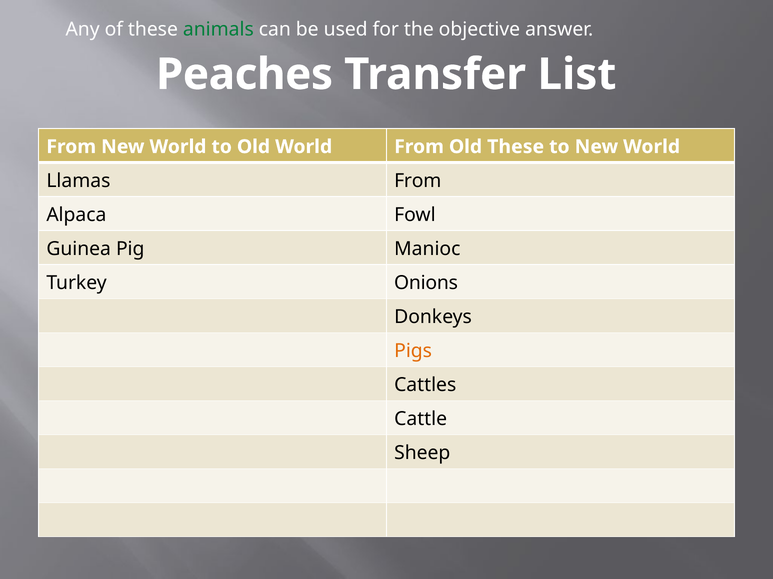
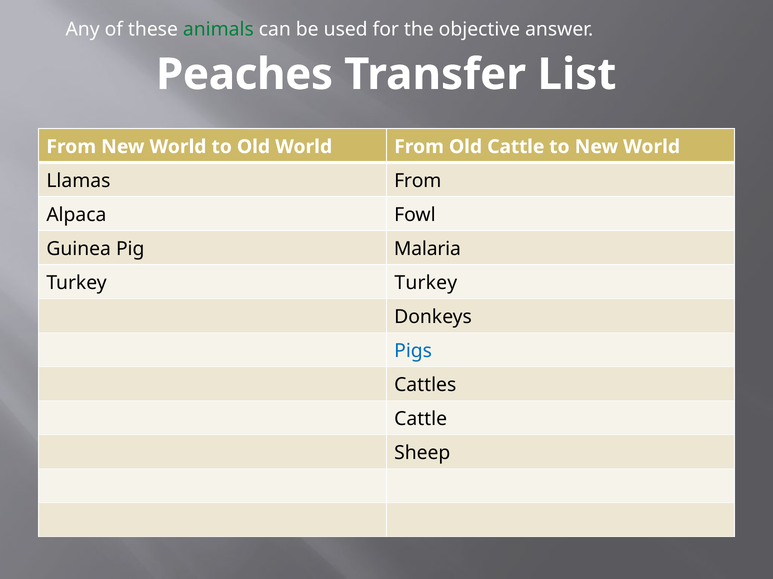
Old These: These -> Cattle
Manioc: Manioc -> Malaria
Turkey Onions: Onions -> Turkey
Pigs colour: orange -> blue
